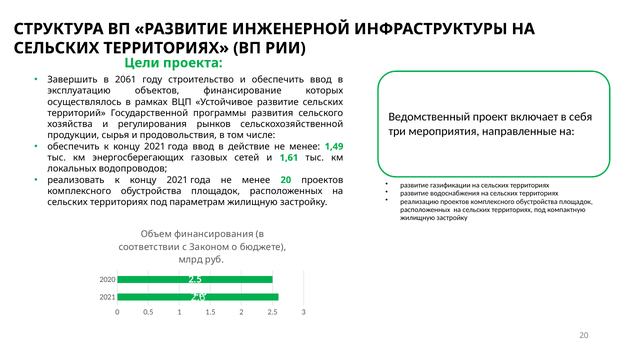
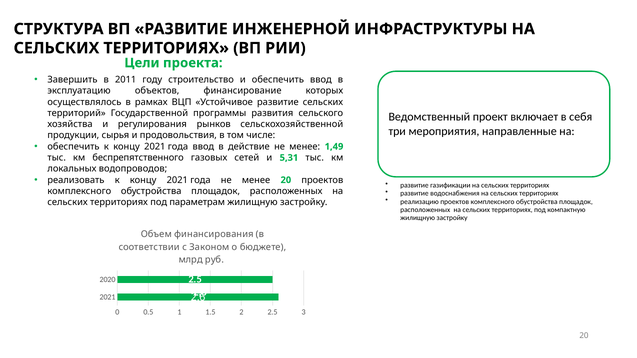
2061: 2061 -> 2011
энергосберегающих: энергосберегающих -> беспрепятственного
1,61: 1,61 -> 5,31
